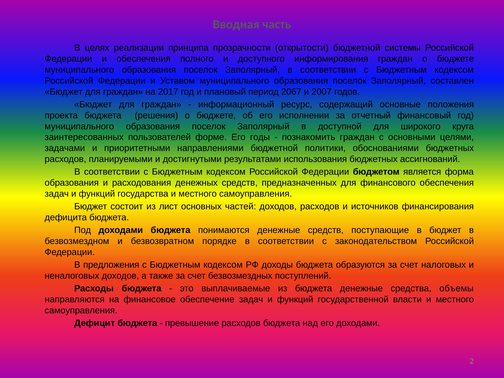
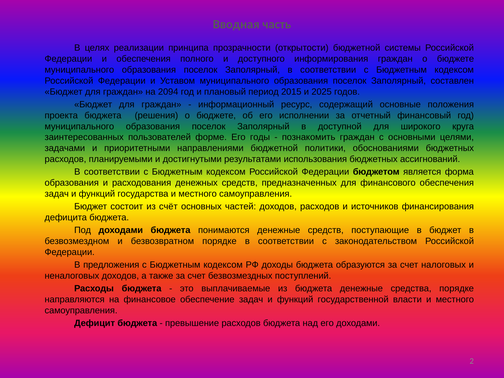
2017: 2017 -> 2094
2067: 2067 -> 2015
2007: 2007 -> 2025
лист: лист -> счёт
средства объемы: объемы -> порядке
